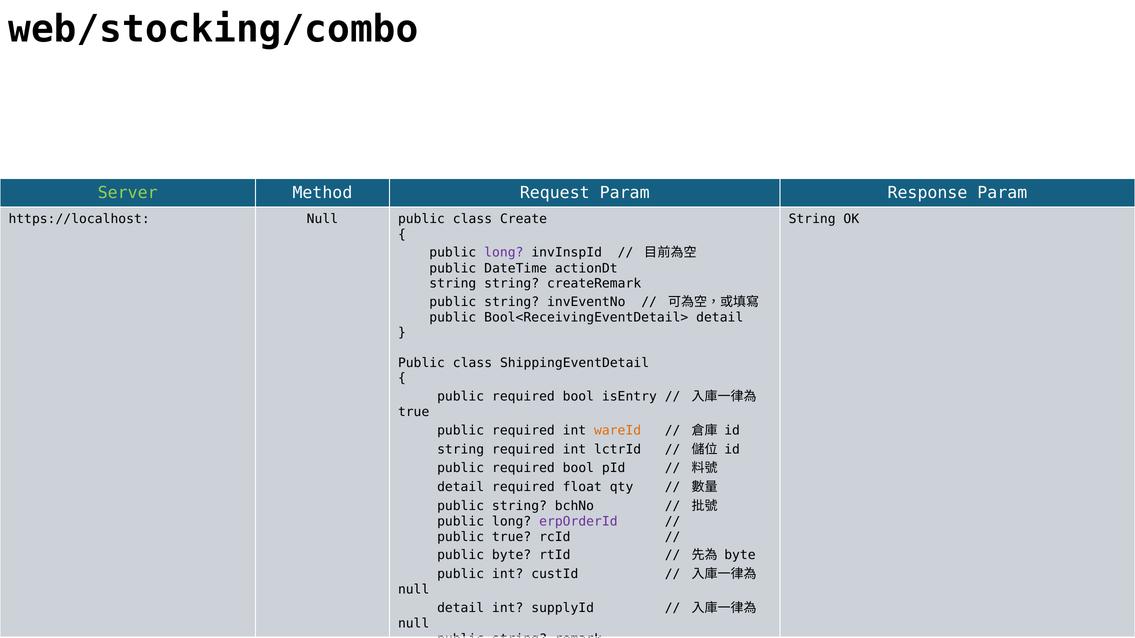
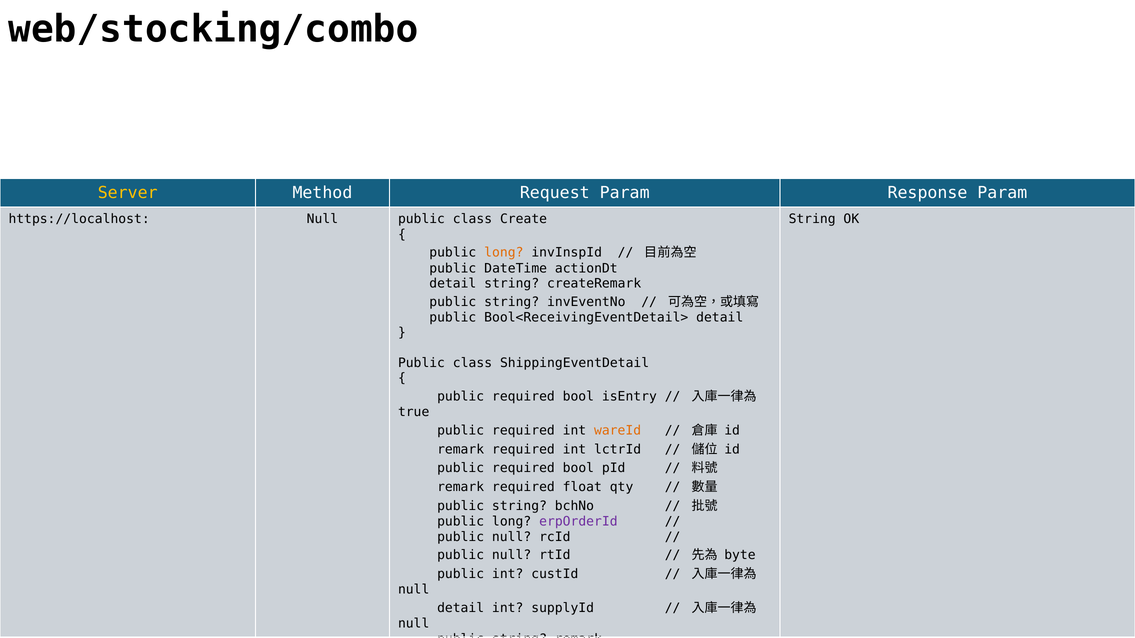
Server colour: light green -> yellow
long at (504, 253) colour: purple -> orange
string at (453, 284): string -> detail
string at (461, 450): string -> remark
detail at (461, 487): detail -> remark
true at (512, 537): true -> null
byte at (512, 555): byte -> null
